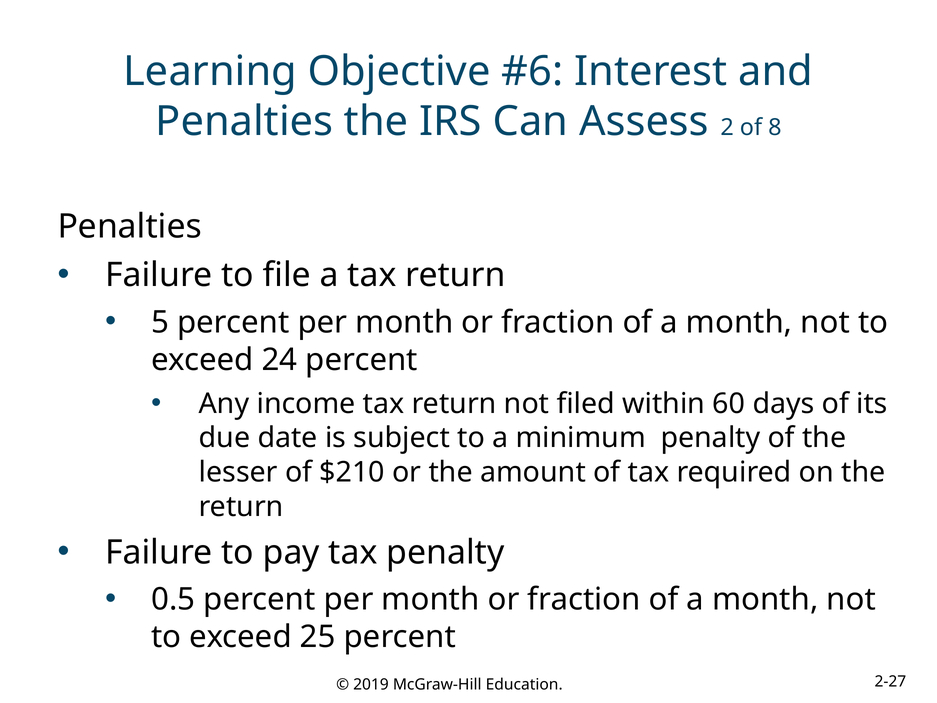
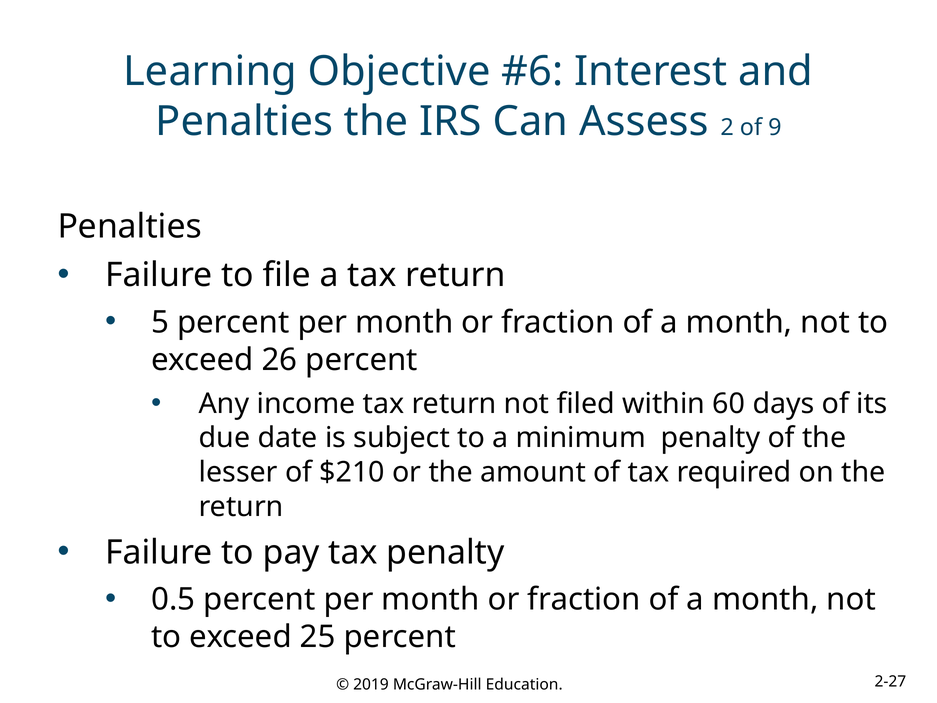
8: 8 -> 9
24: 24 -> 26
